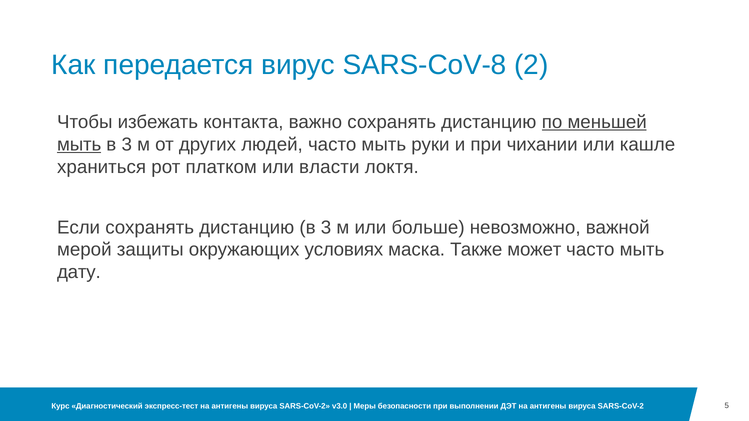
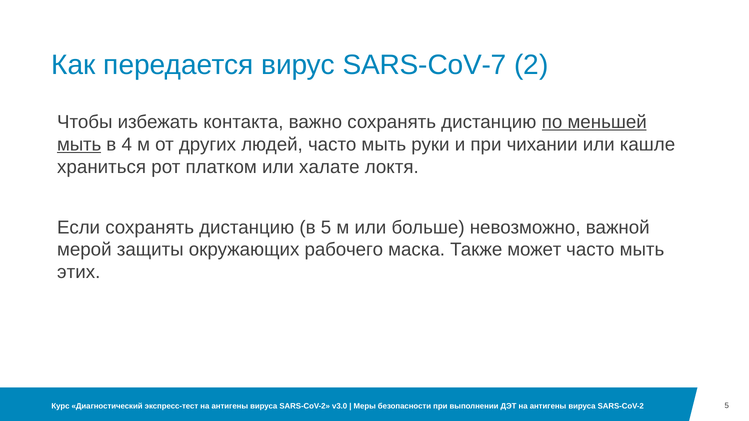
SARS-CoV-8: SARS-CoV-8 -> SARS-CoV-7
3 at (127, 144): 3 -> 4
власти: власти -> халате
дистанцию в 3: 3 -> 5
условиях: условиях -> рабочего
дату: дату -> этих
